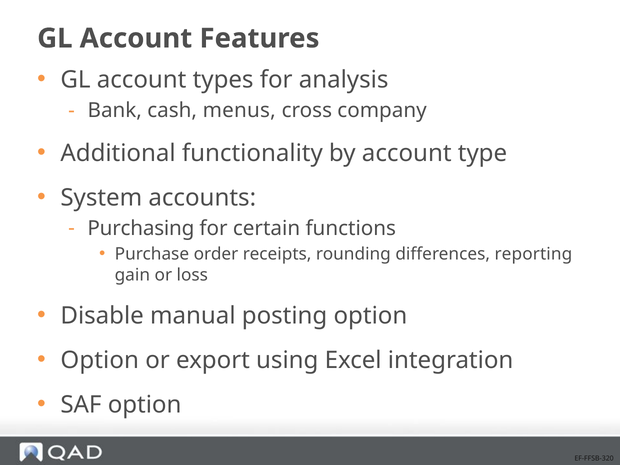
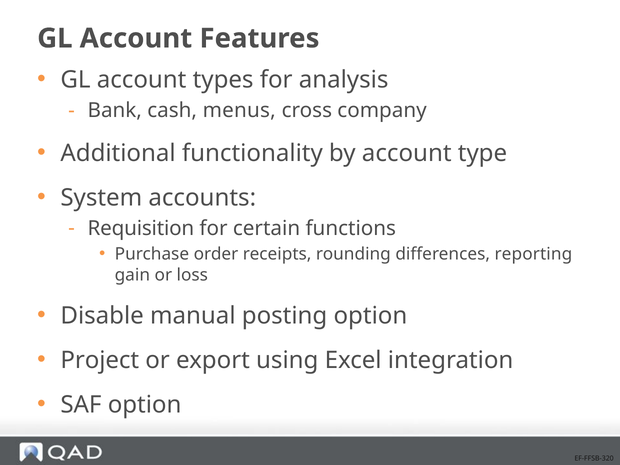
Purchasing: Purchasing -> Requisition
Option at (100, 360): Option -> Project
